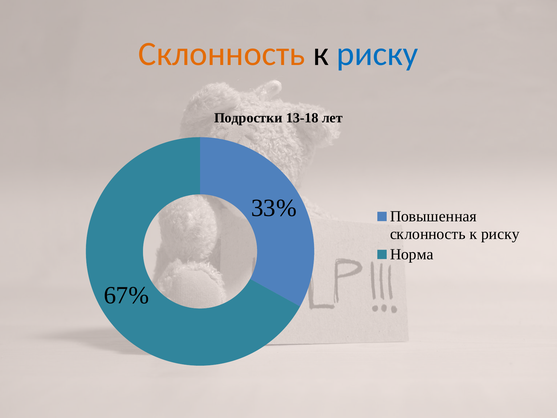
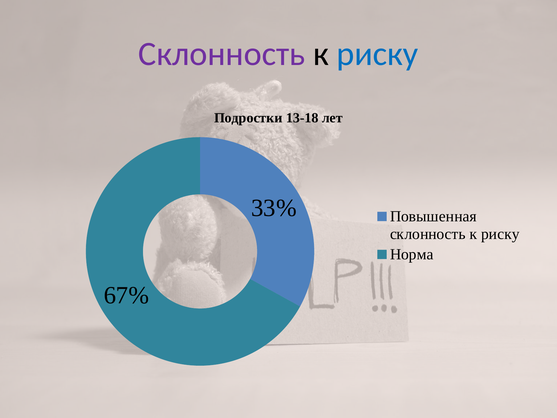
Склонность at (222, 54) colour: orange -> purple
